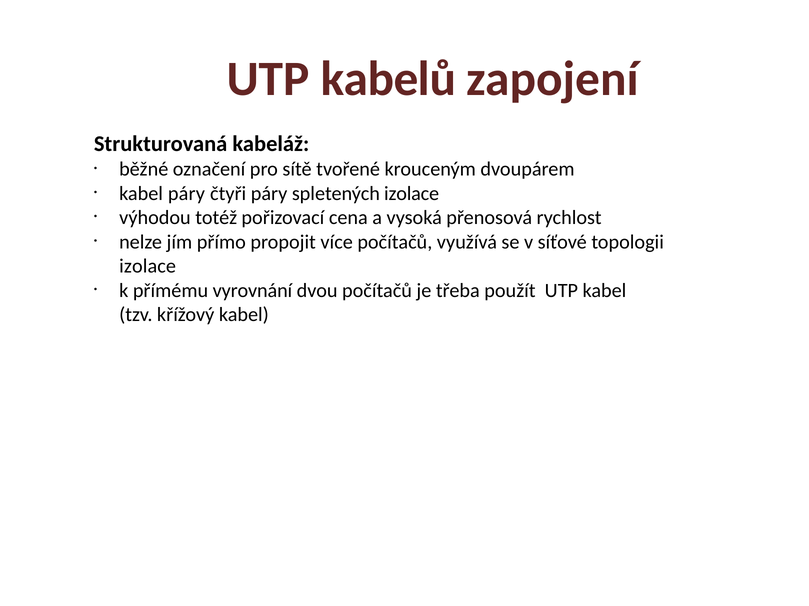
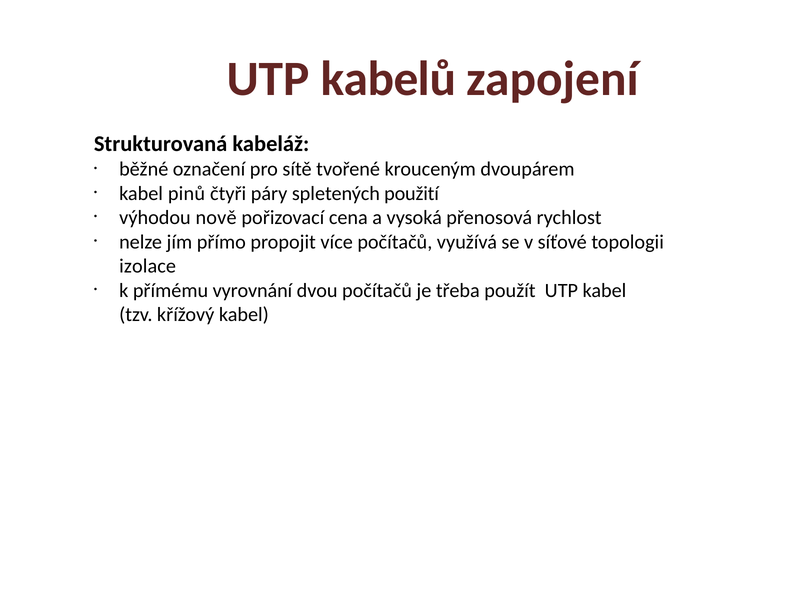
kabel páry: páry -> pinů
spletených izolace: izolace -> použití
totéž: totéž -> nově
